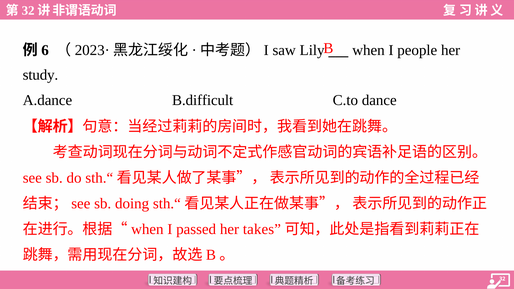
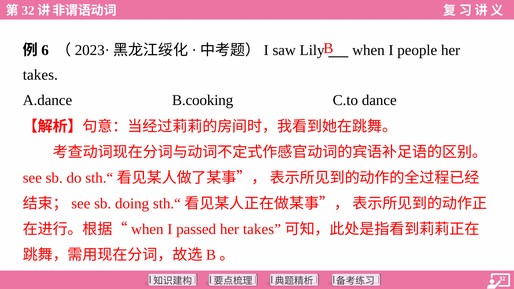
study at (40, 75): study -> takes
B.difficult: B.difficult -> B.cooking
